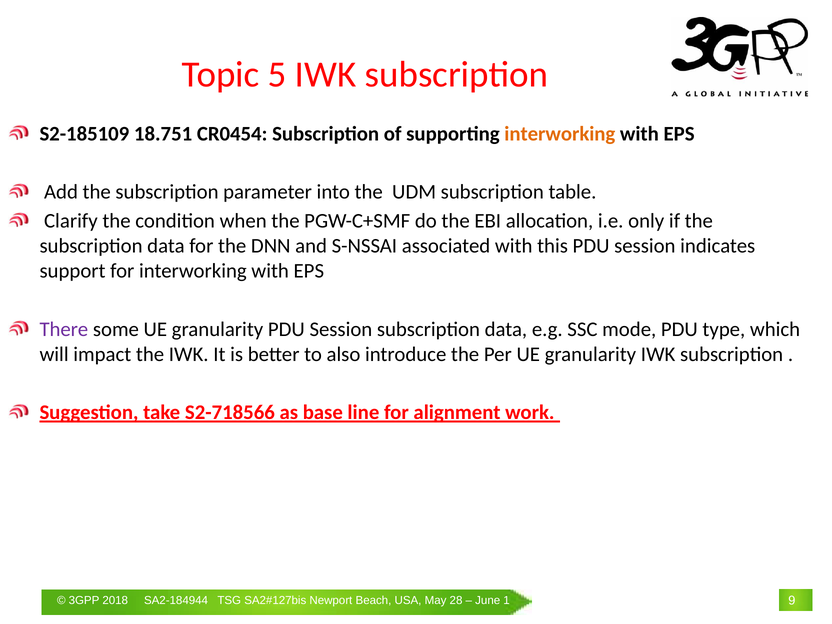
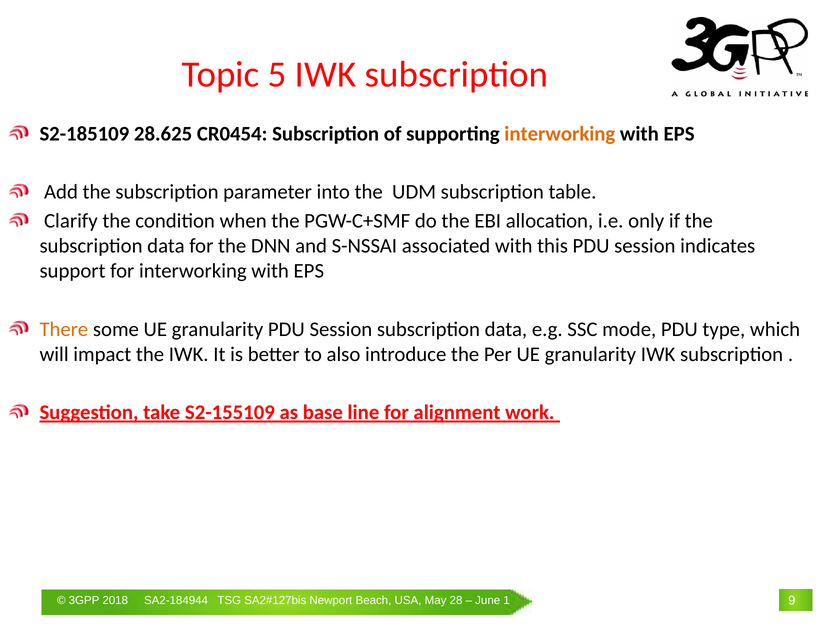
18.751: 18.751 -> 28.625
There colour: purple -> orange
S2-718566: S2-718566 -> S2-155109
